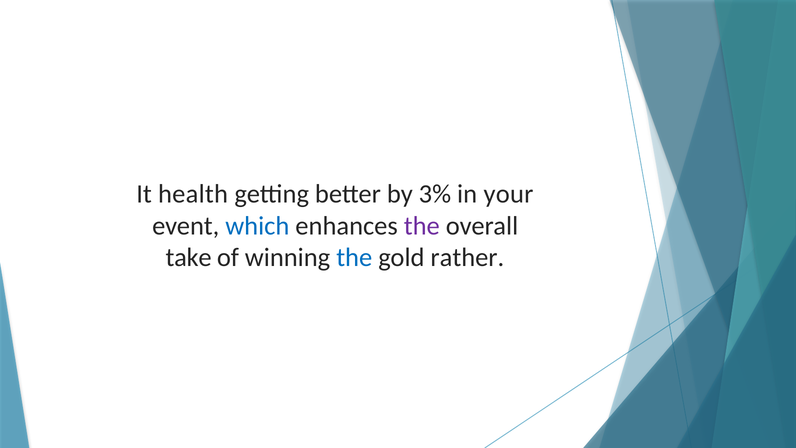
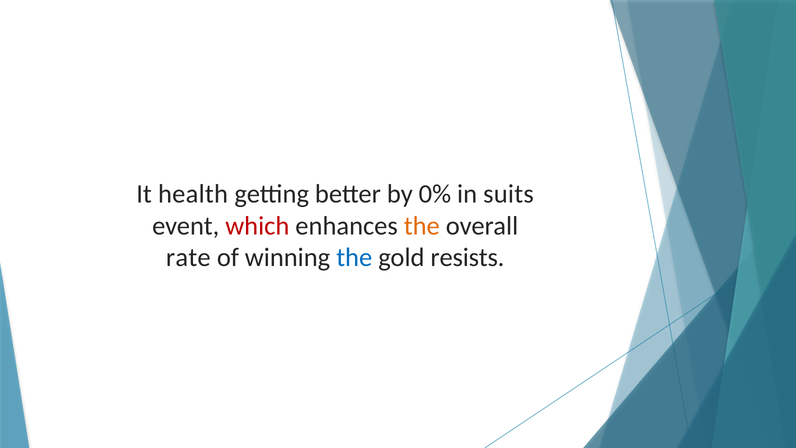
3%: 3% -> 0%
your: your -> suits
which colour: blue -> red
the at (422, 226) colour: purple -> orange
take: take -> rate
rather: rather -> resists
